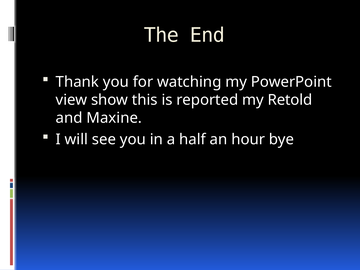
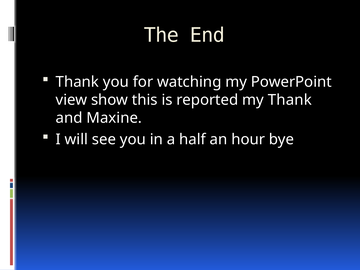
my Retold: Retold -> Thank
